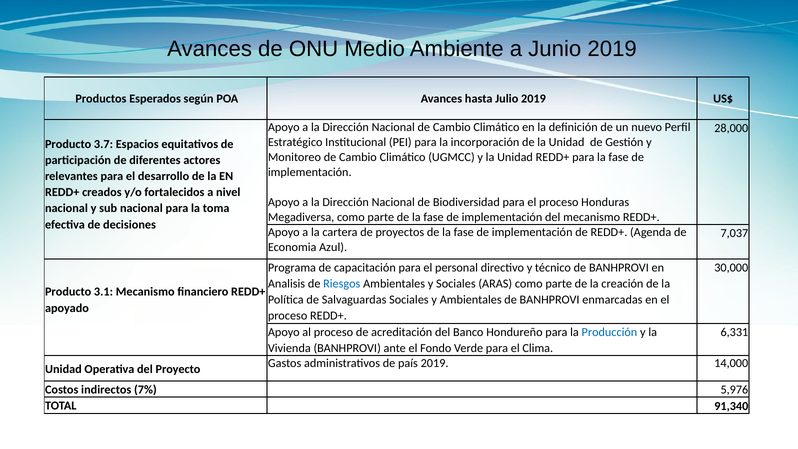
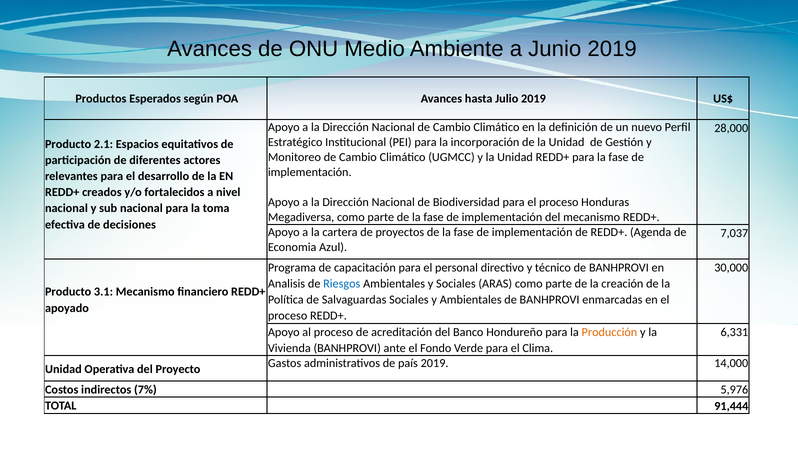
3.7: 3.7 -> 2.1
Producción colour: blue -> orange
91,340: 91,340 -> 91,444
